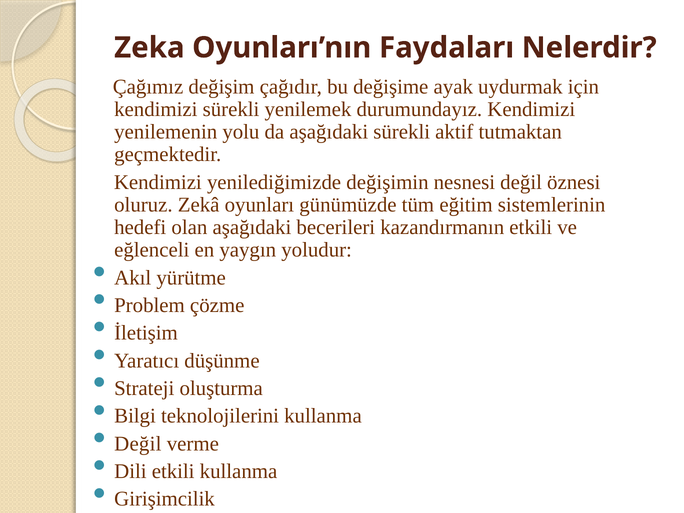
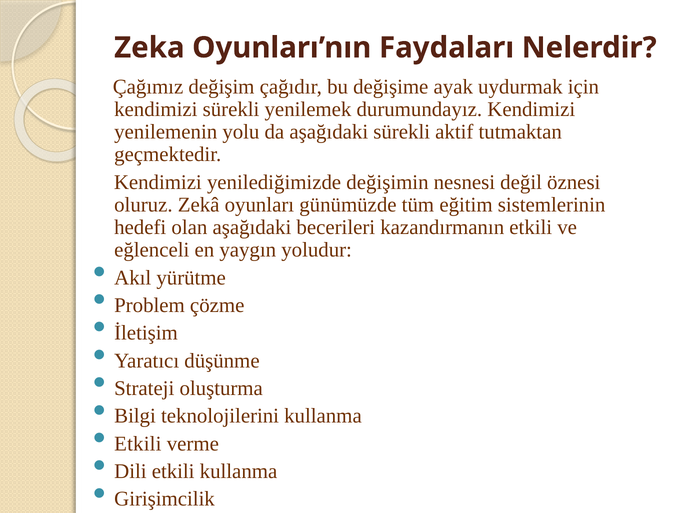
Değil at (138, 444): Değil -> Etkili
